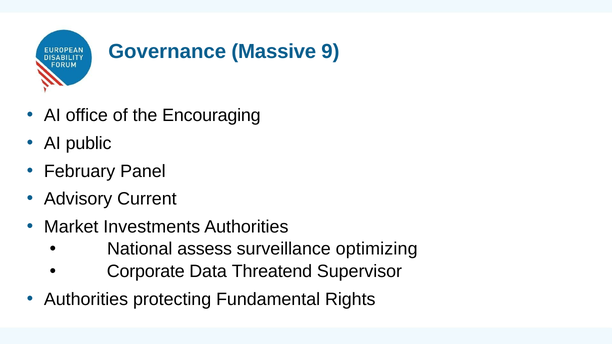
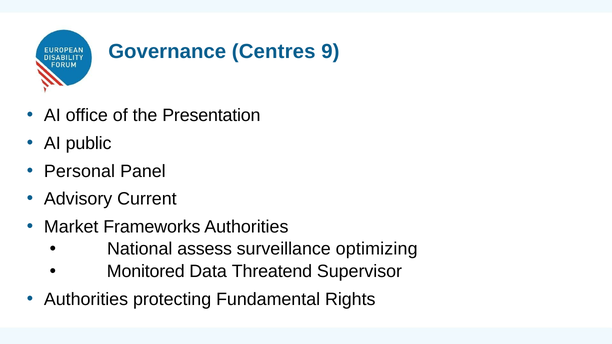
Massive: Massive -> Centres
Encouraging: Encouraging -> Presentation
February: February -> Personal
Investments: Investments -> Frameworks
Corporate: Corporate -> Monitored
